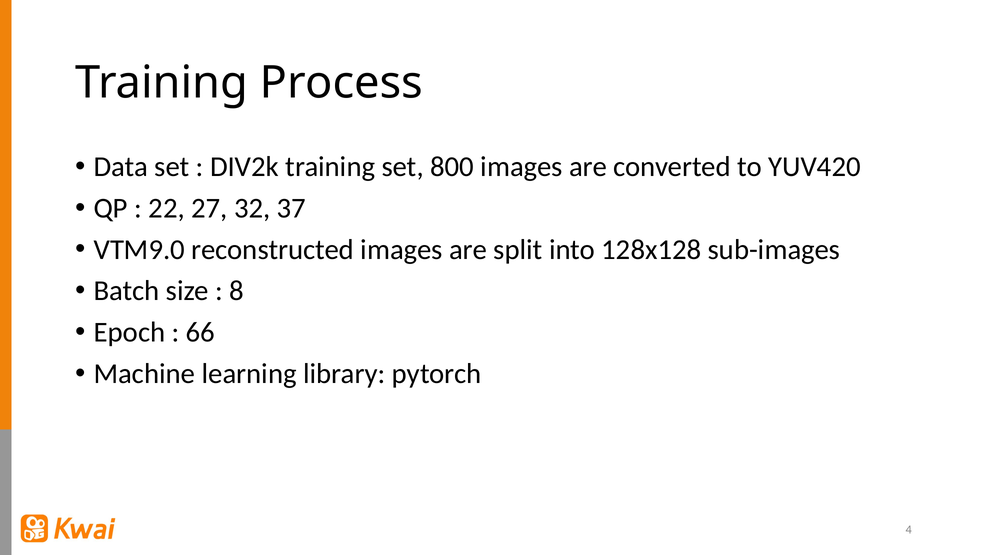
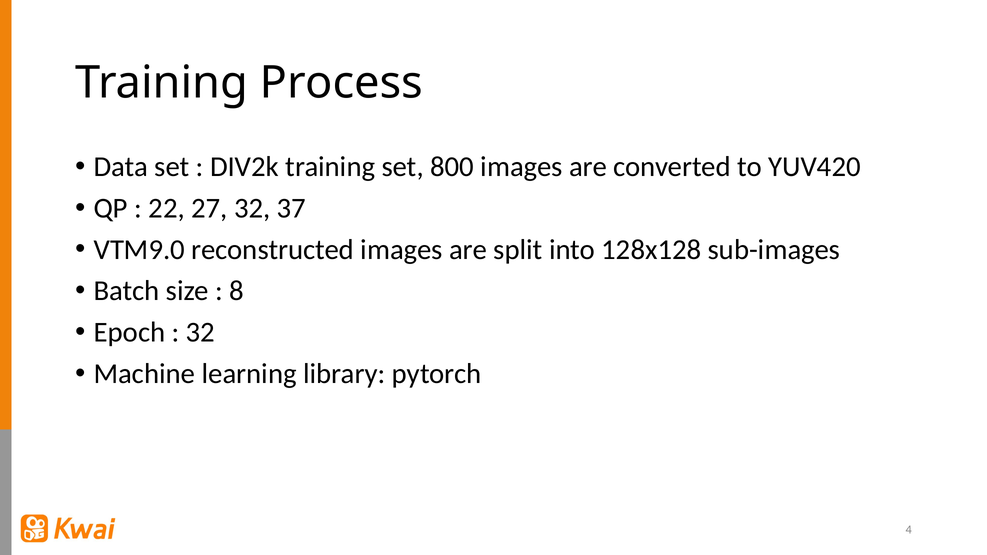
66 at (200, 332): 66 -> 32
